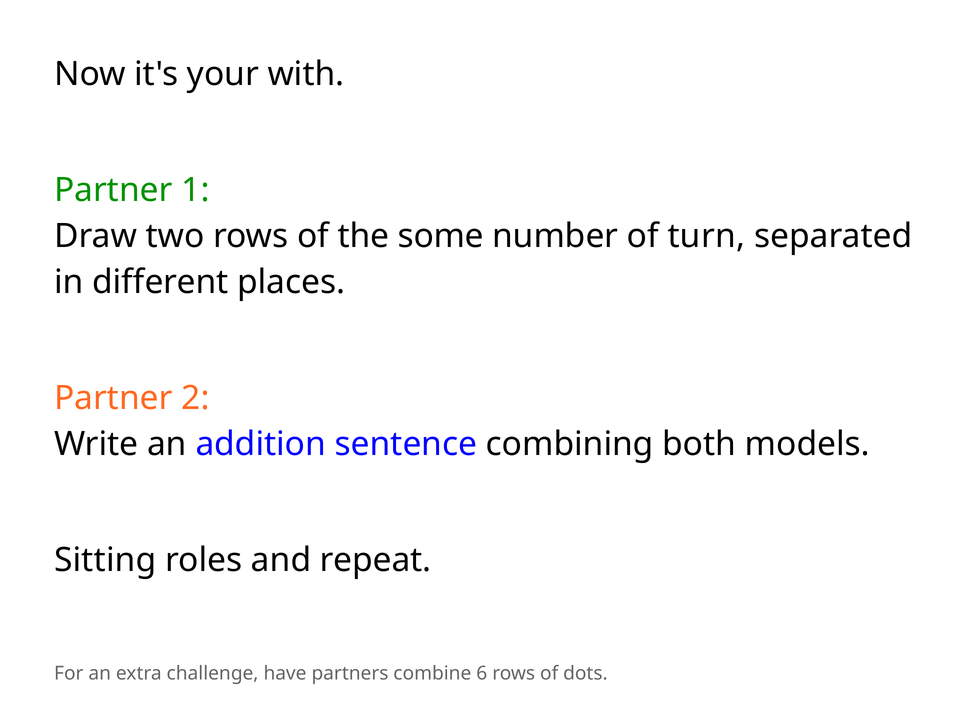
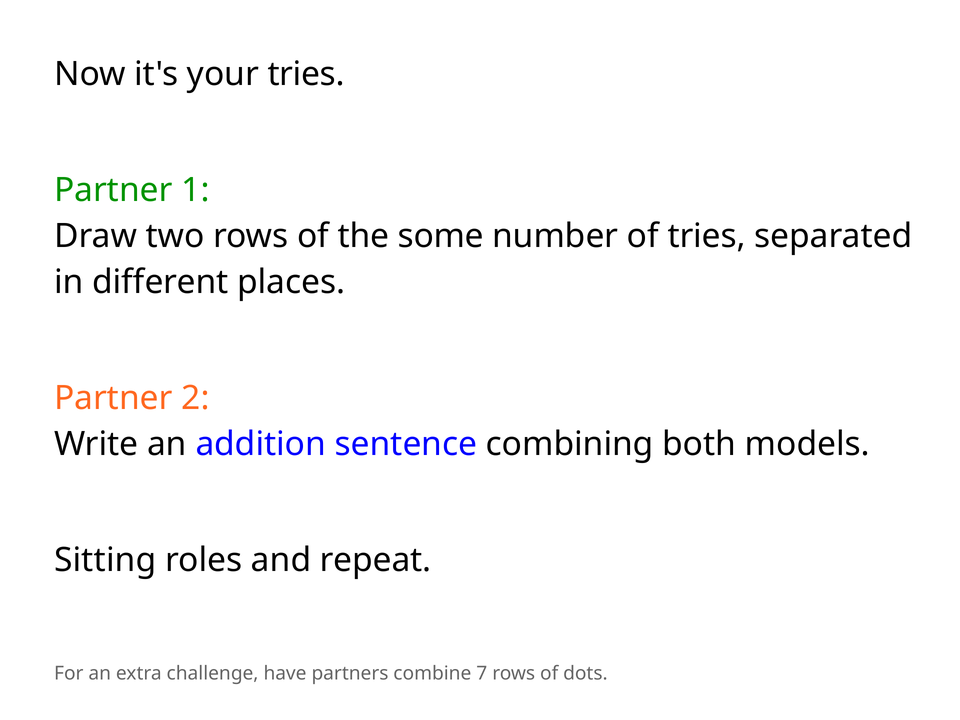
your with: with -> tries
of turn: turn -> tries
6: 6 -> 7
